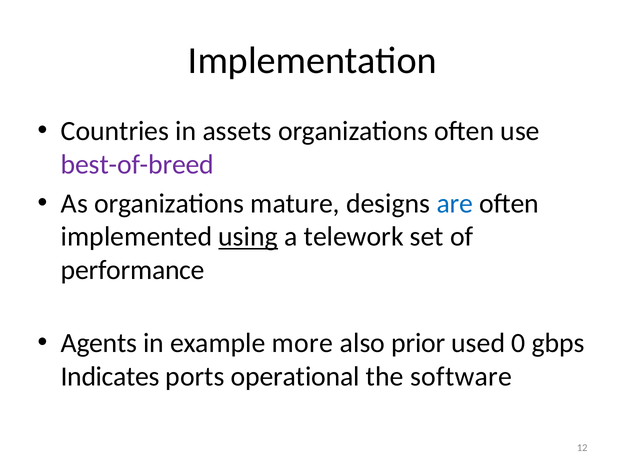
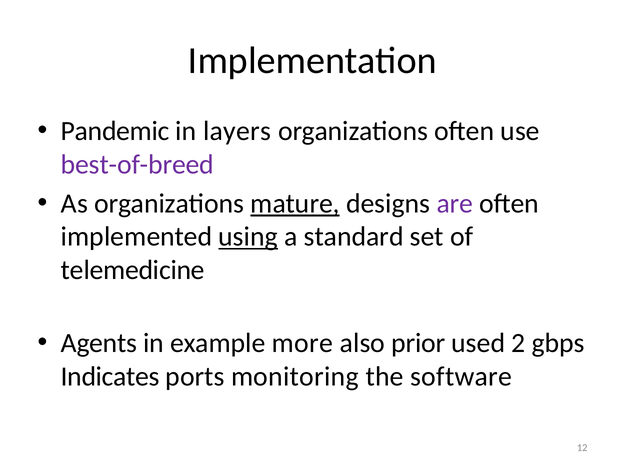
Countries: Countries -> Pandemic
assets: assets -> layers
mature underline: none -> present
are colour: blue -> purple
telework: telework -> standard
performance: performance -> telemedicine
0: 0 -> 2
operational: operational -> monitoring
